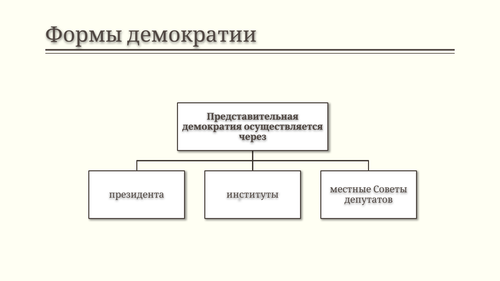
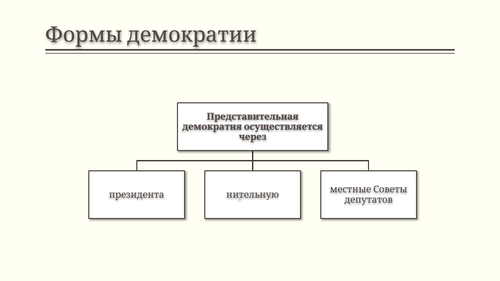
институты: институты -> нительную
